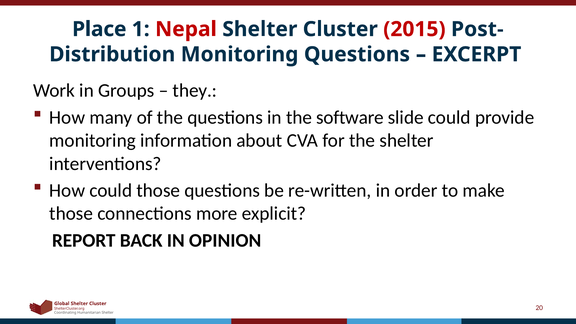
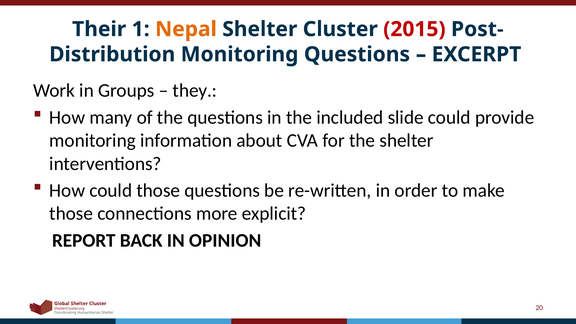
Place: Place -> Their
Nepal colour: red -> orange
software: software -> included
